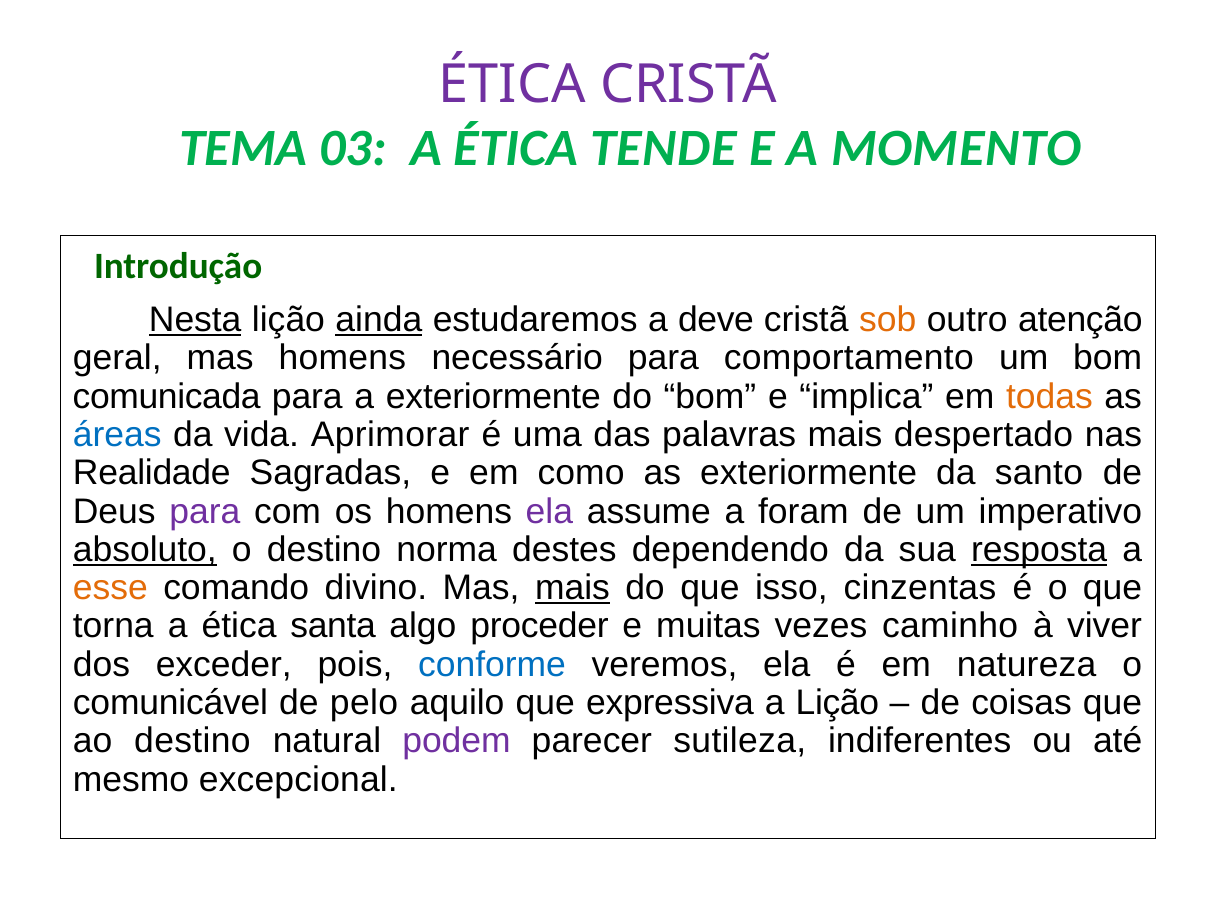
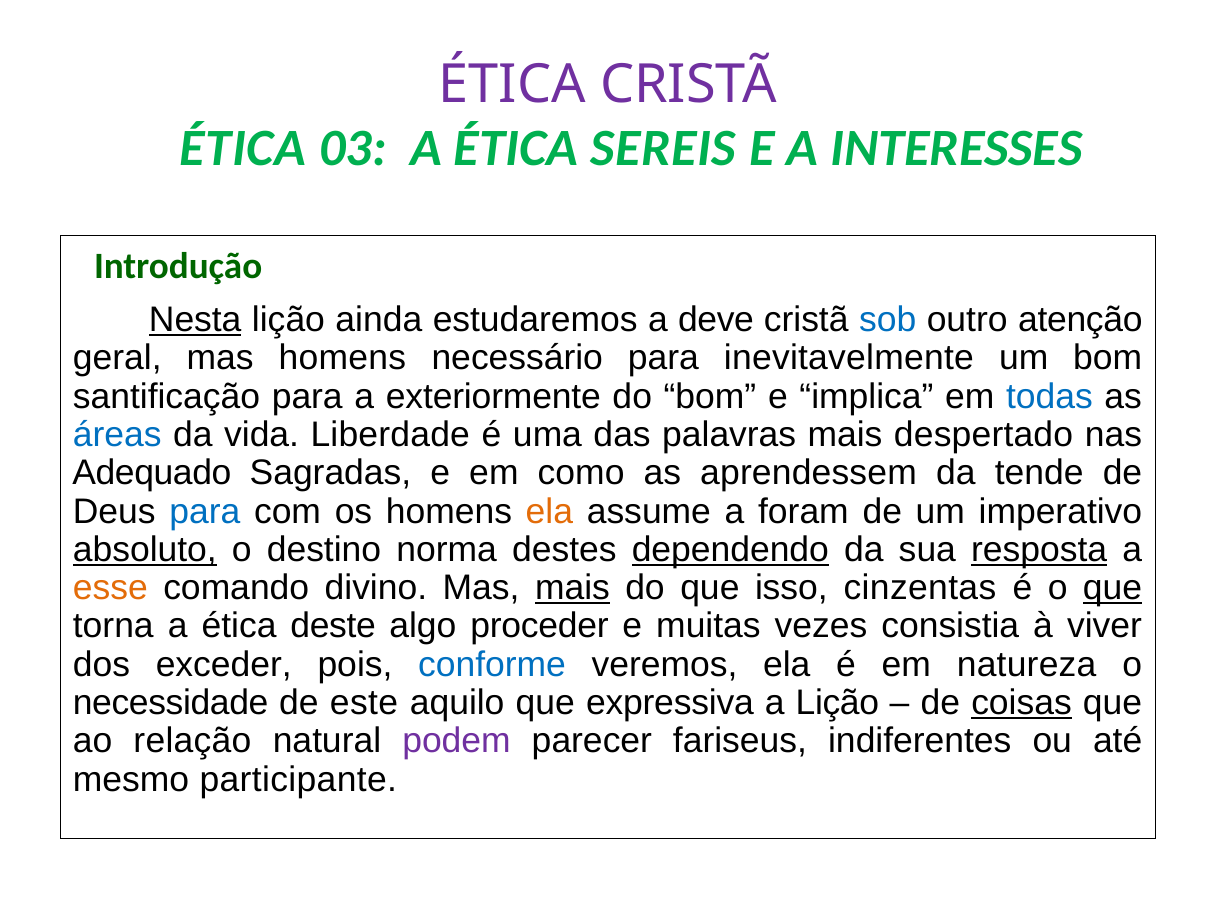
TEMA at (243, 149): TEMA -> ÉTICA
TENDE: TENDE -> SEREIS
MOMENTO: MOMENTO -> INTERESSES
ainda underline: present -> none
sob colour: orange -> blue
comportamento: comportamento -> inevitavelmente
comunicada: comunicada -> santificação
todas colour: orange -> blue
Aprimorar: Aprimorar -> Liberdade
Realidade: Realidade -> Adequado
as exteriormente: exteriormente -> aprendessem
santo: santo -> tende
para at (205, 511) colour: purple -> blue
ela at (549, 511) colour: purple -> orange
dependendo underline: none -> present
que at (1113, 588) underline: none -> present
santa: santa -> deste
caminho: caminho -> consistia
comunicável: comunicável -> necessidade
pelo: pelo -> este
coisas underline: none -> present
ao destino: destino -> relação
sutileza: sutileza -> fariseus
excepcional: excepcional -> participante
